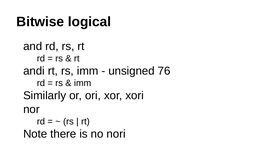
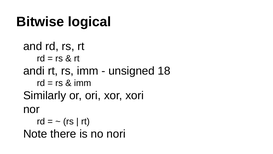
76: 76 -> 18
